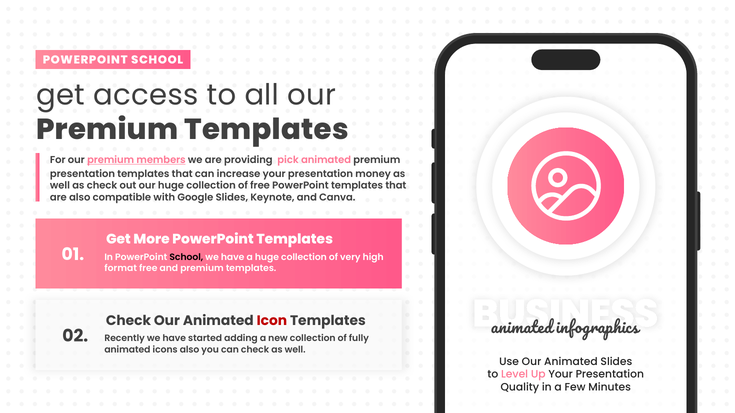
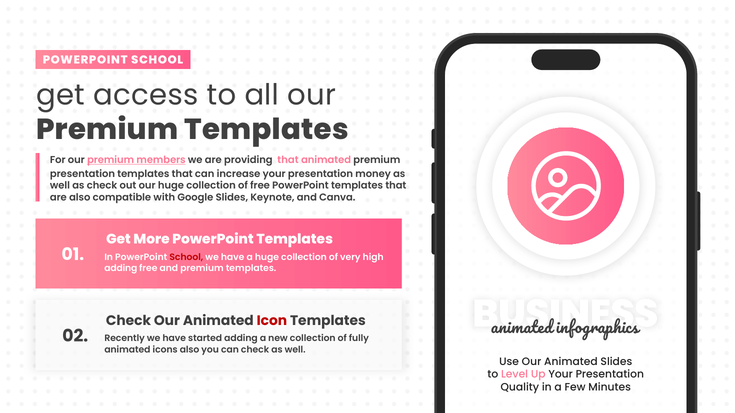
providing pick: pick -> that
School at (186, 257) colour: black -> red
format at (121, 268): format -> adding
